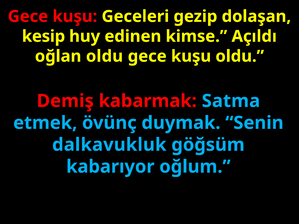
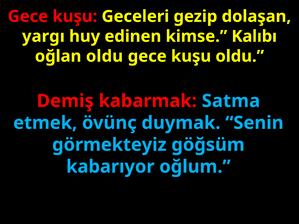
kesip: kesip -> yargı
Açıldı: Açıldı -> Kalıbı
dalkavukluk: dalkavukluk -> görmekteyiz
